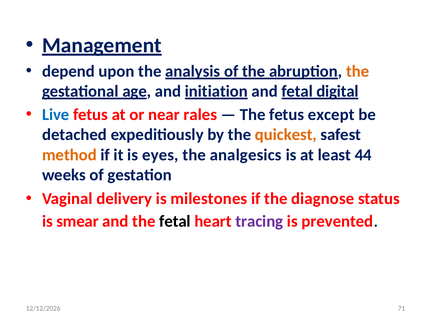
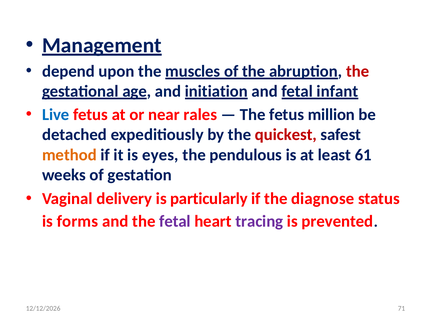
analysis: analysis -> muscles
the at (358, 71) colour: orange -> red
digital: digital -> infant
except: except -> million
quickest colour: orange -> red
analgesics: analgesics -> pendulous
44: 44 -> 61
milestones: milestones -> particularly
smear: smear -> forms
fetal at (175, 221) colour: black -> purple
